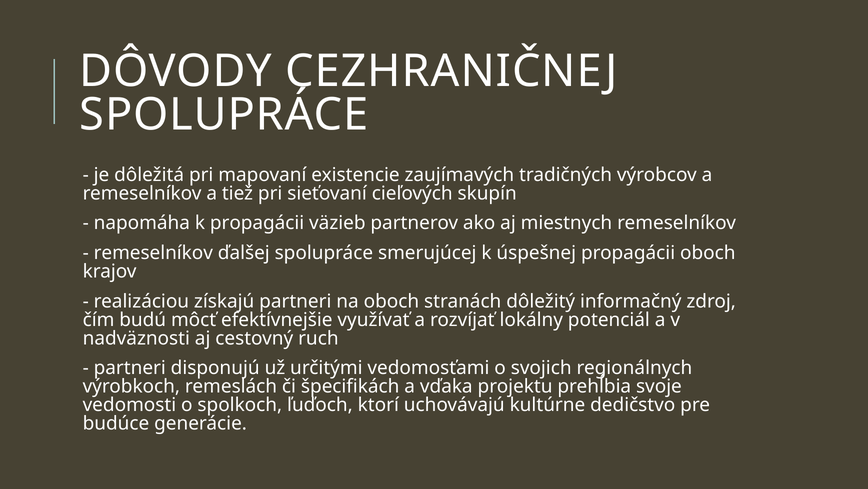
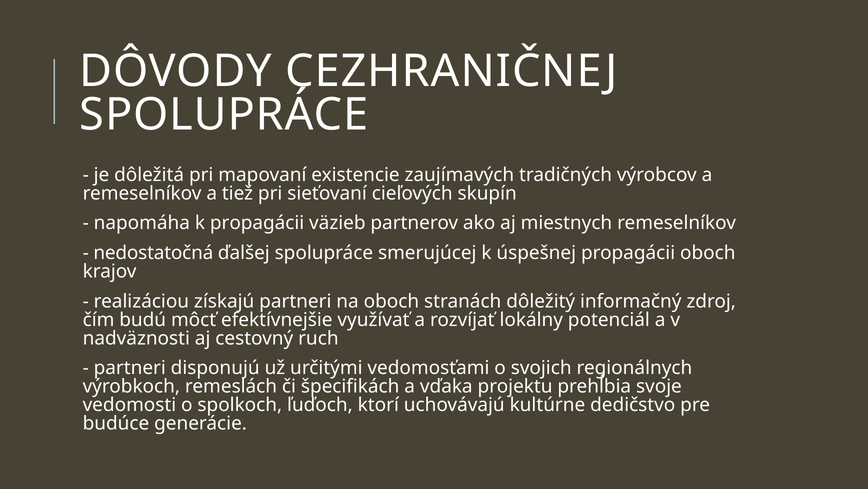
remeselníkov at (153, 253): remeselníkov -> nedostatočná
